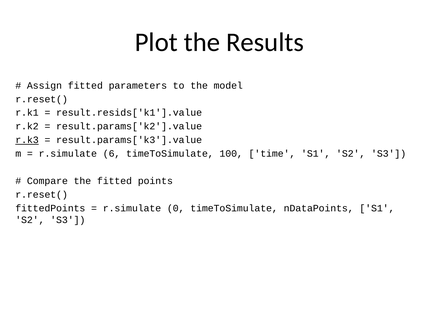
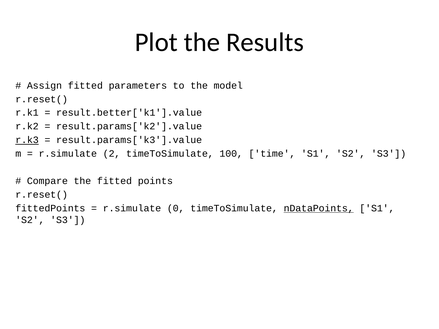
result.resids['k1'].value: result.resids['k1'].value -> result.better['k1'].value
6: 6 -> 2
nDataPoints underline: none -> present
